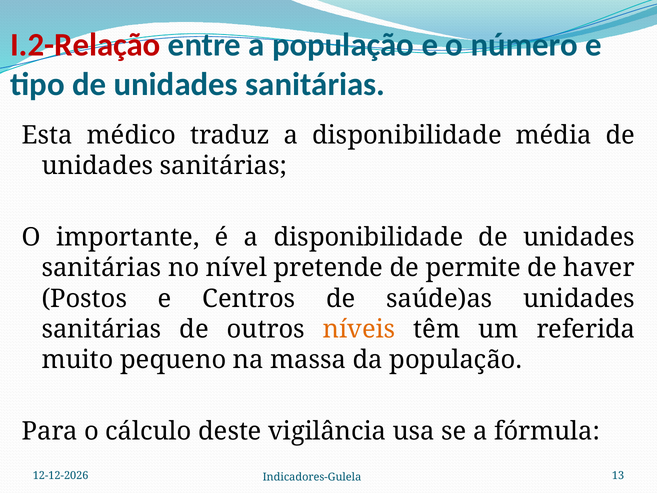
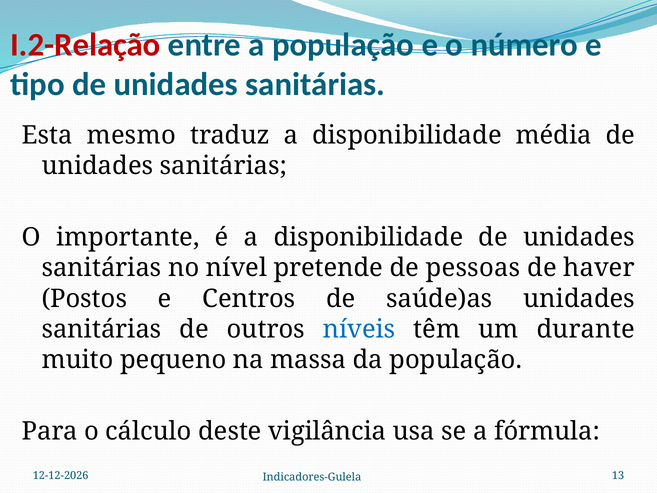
médico: médico -> mesmo
permite: permite -> pessoas
níveis colour: orange -> blue
referida: referida -> durante
